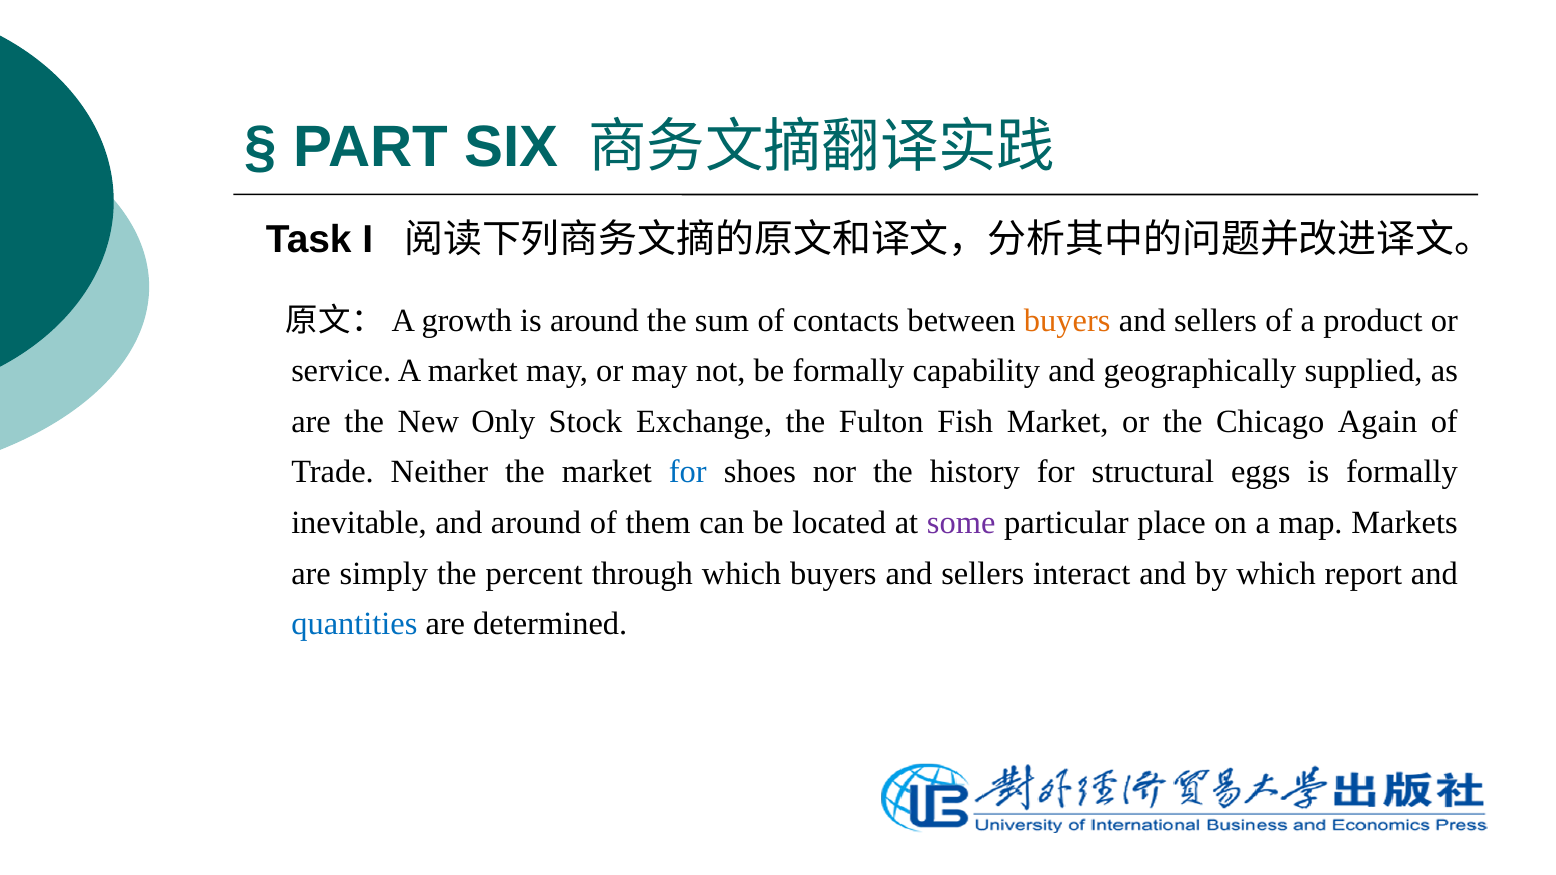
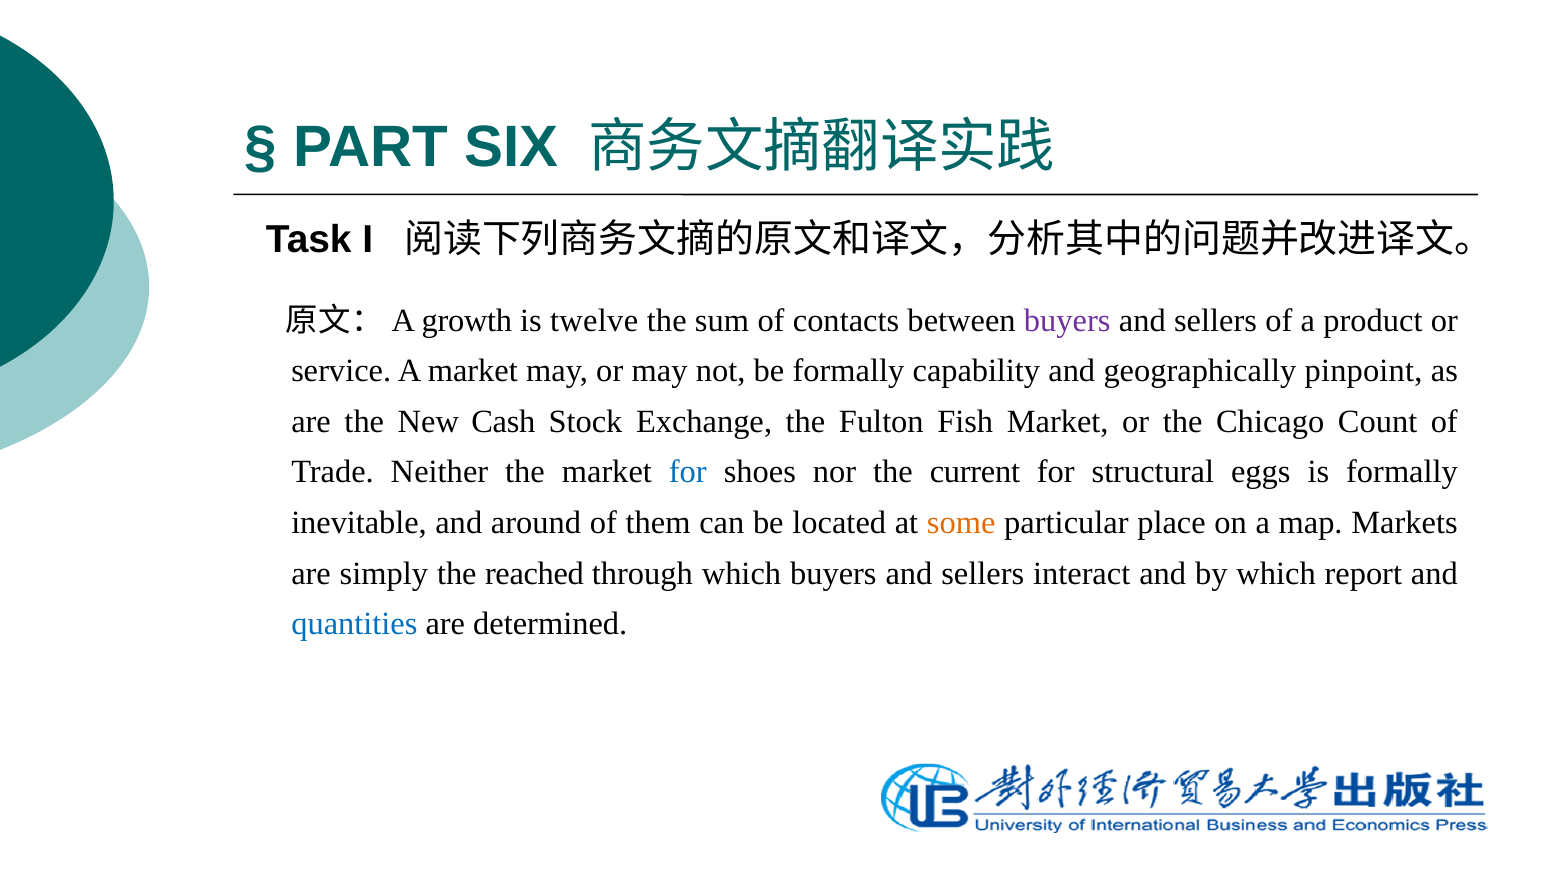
is around: around -> twelve
buyers at (1067, 321) colour: orange -> purple
supplied: supplied -> pinpoint
Only: Only -> Cash
Again: Again -> Count
history: history -> current
some colour: purple -> orange
percent: percent -> reached
